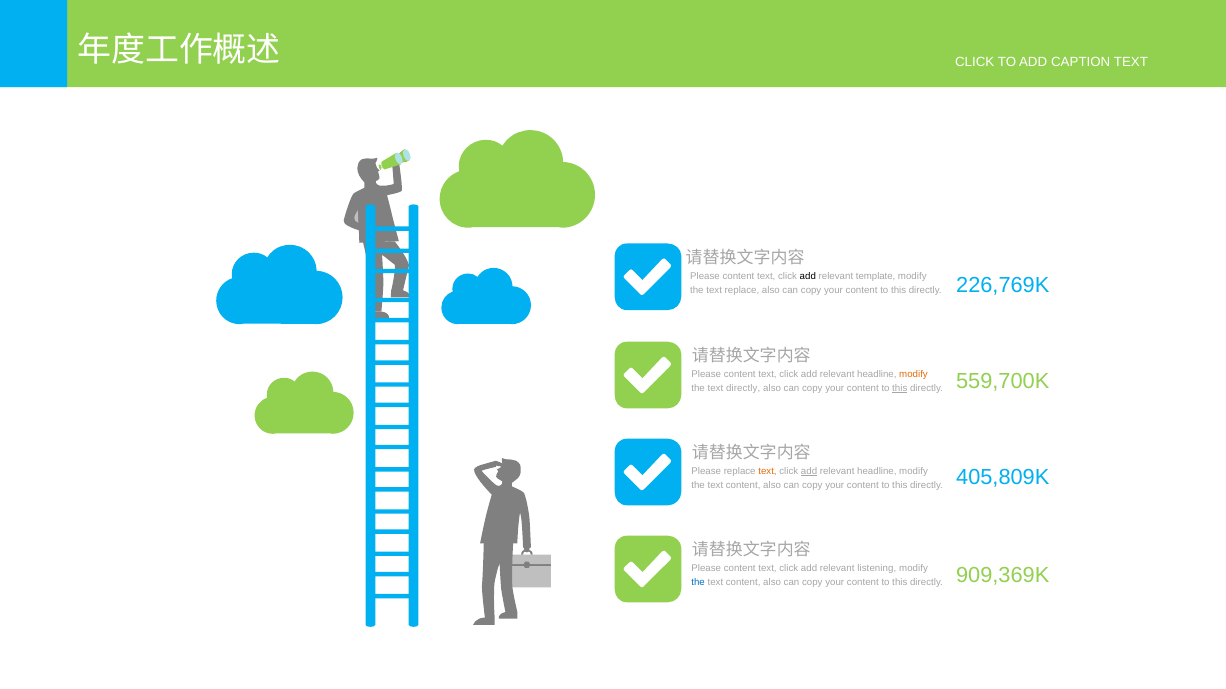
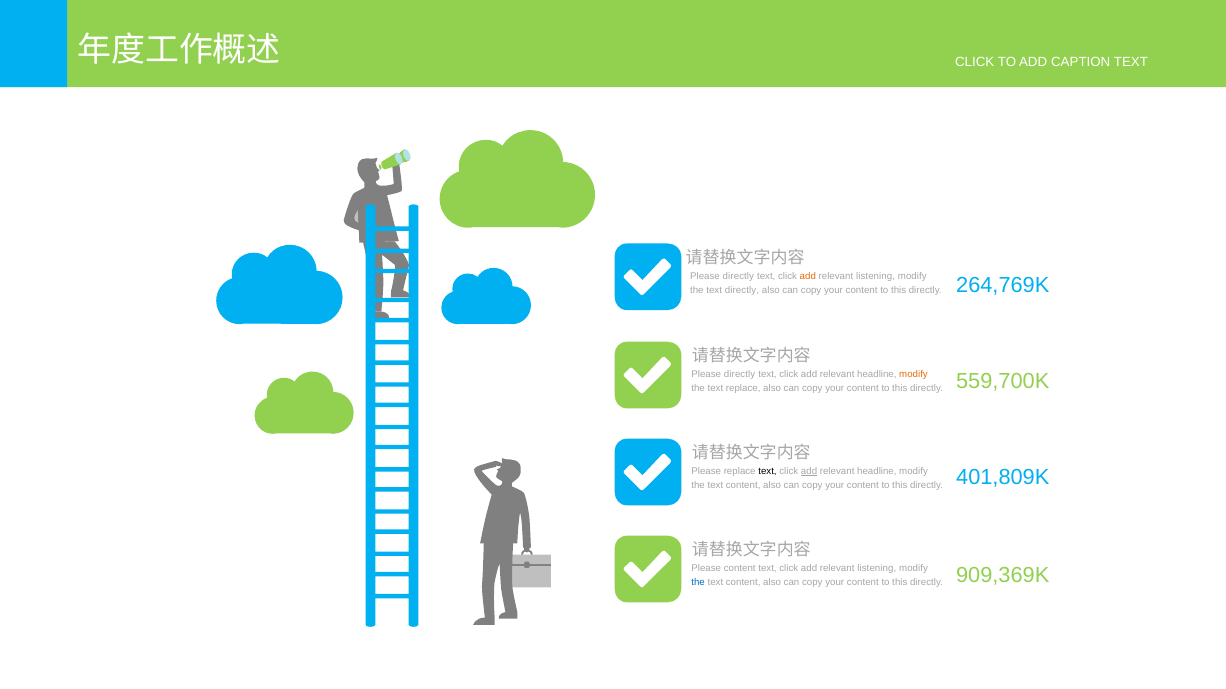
content at (738, 276): content -> directly
add at (808, 276) colour: black -> orange
template at (876, 276): template -> listening
text replace: replace -> directly
226,769K: 226,769K -> 264,769K
content at (740, 375): content -> directly
text directly: directly -> replace
this at (900, 388) underline: present -> none
text at (767, 472) colour: orange -> black
405,809K: 405,809K -> 401,809K
